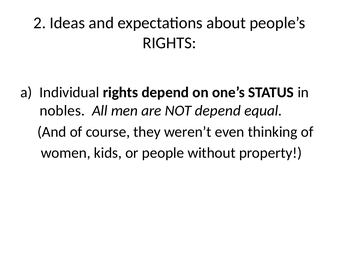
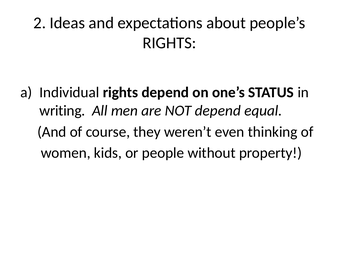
nobles: nobles -> writing
